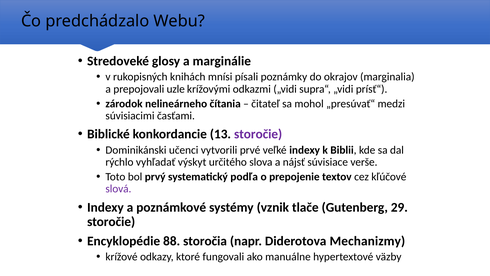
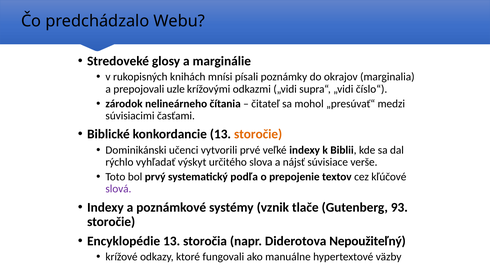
prísť“: prísť“ -> číslo“
storočie at (258, 134) colour: purple -> orange
29: 29 -> 93
Encyklopédie 88: 88 -> 13
Mechanizmy: Mechanizmy -> Nepoužiteľný
